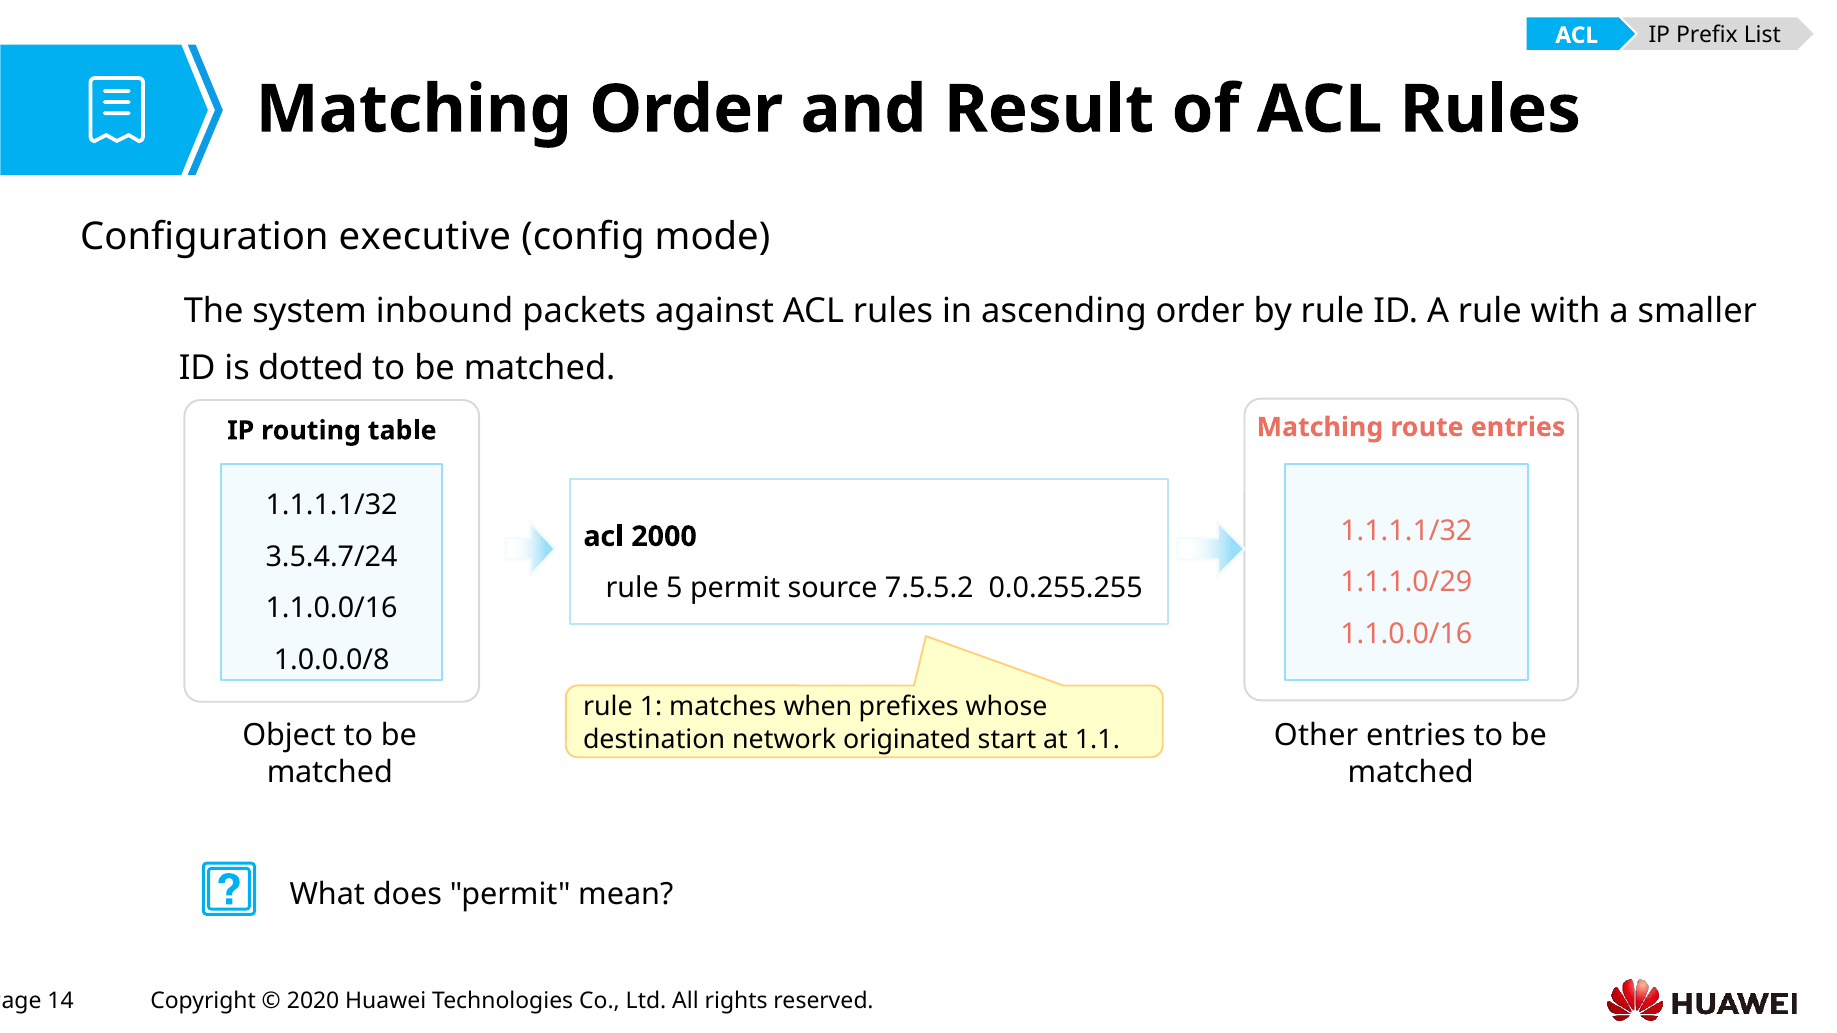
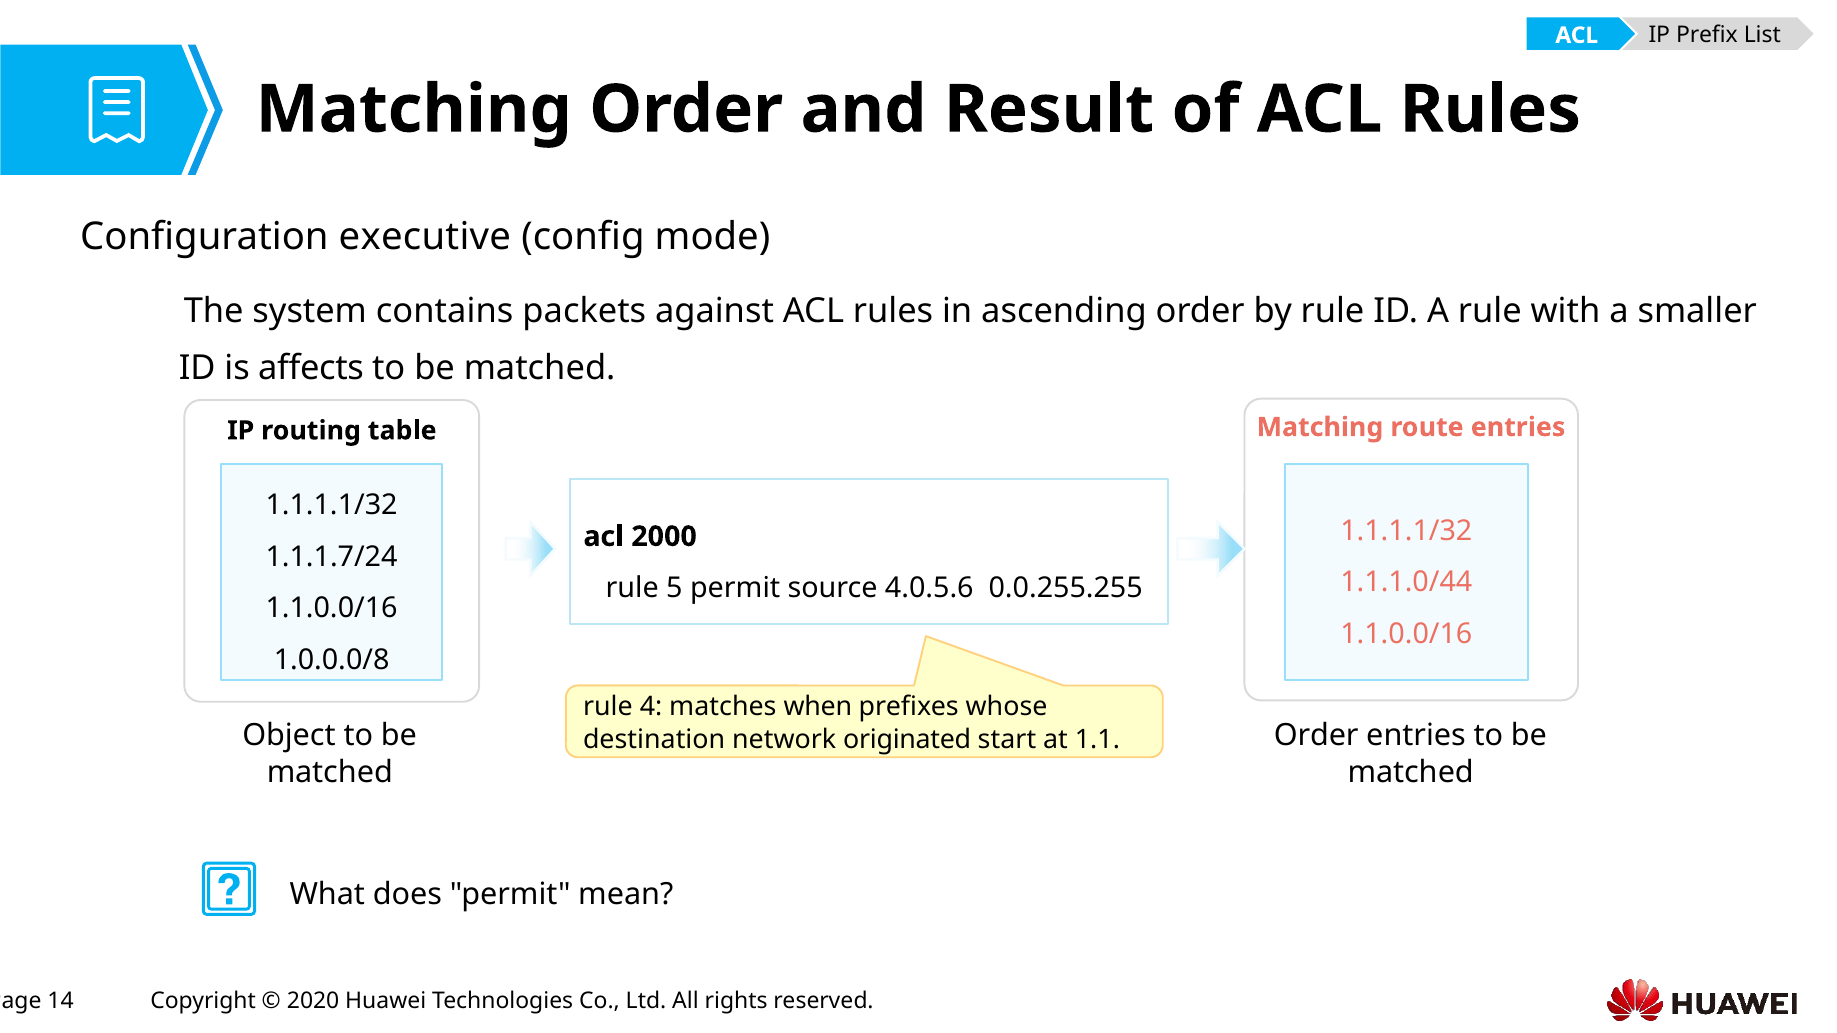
inbound: inbound -> contains
dotted: dotted -> affects
3.5.4.7/24: 3.5.4.7/24 -> 1.1.1.7/24
1.1.1.0/29: 1.1.1.0/29 -> 1.1.1.0/44
7.5.5.2: 7.5.5.2 -> 4.0.5.6
1: 1 -> 4
Other at (1316, 736): Other -> Order
